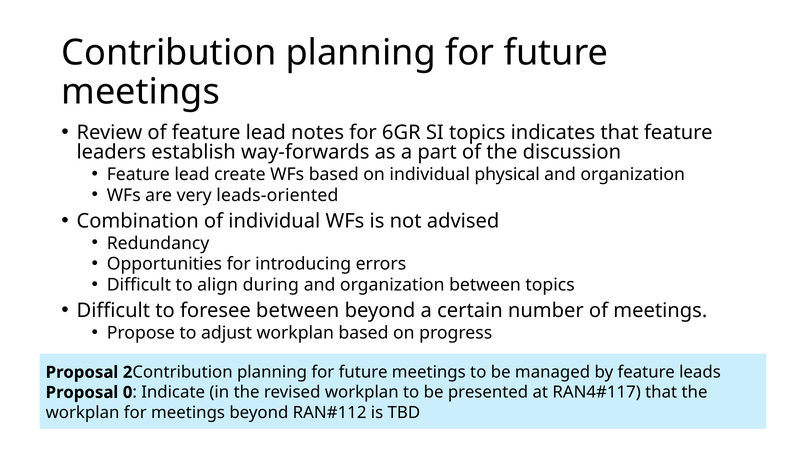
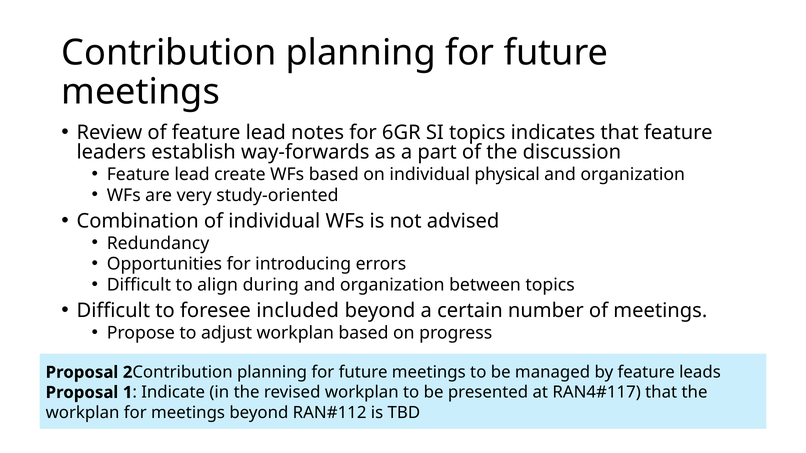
leads-oriented: leads-oriented -> study-oriented
foresee between: between -> included
0: 0 -> 1
